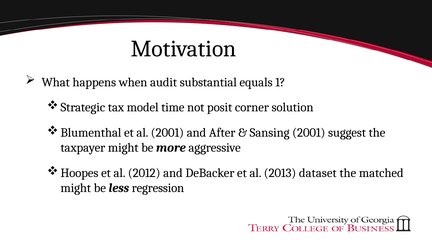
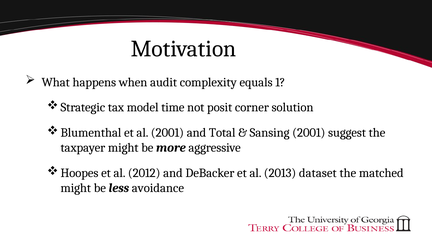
substantial: substantial -> complexity
After: After -> Total
regression: regression -> avoidance
